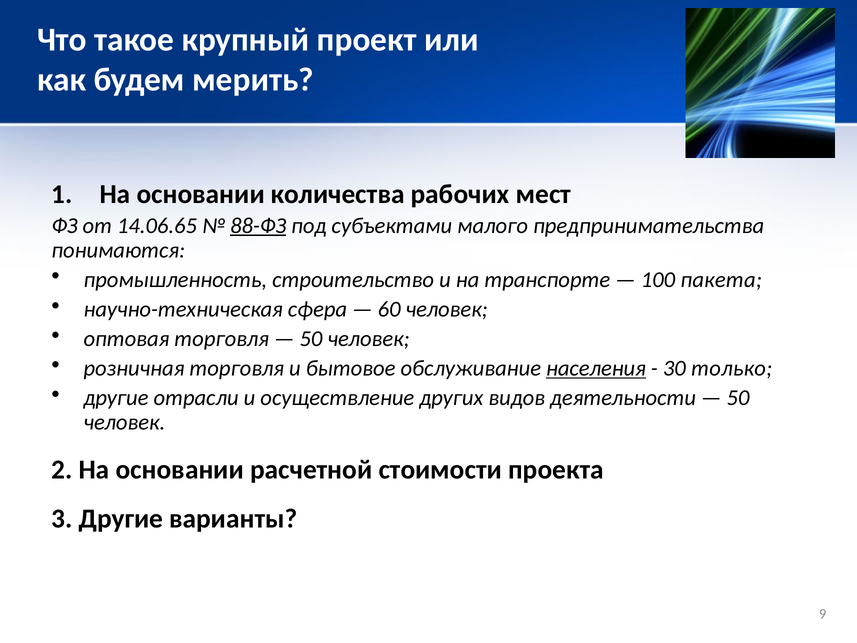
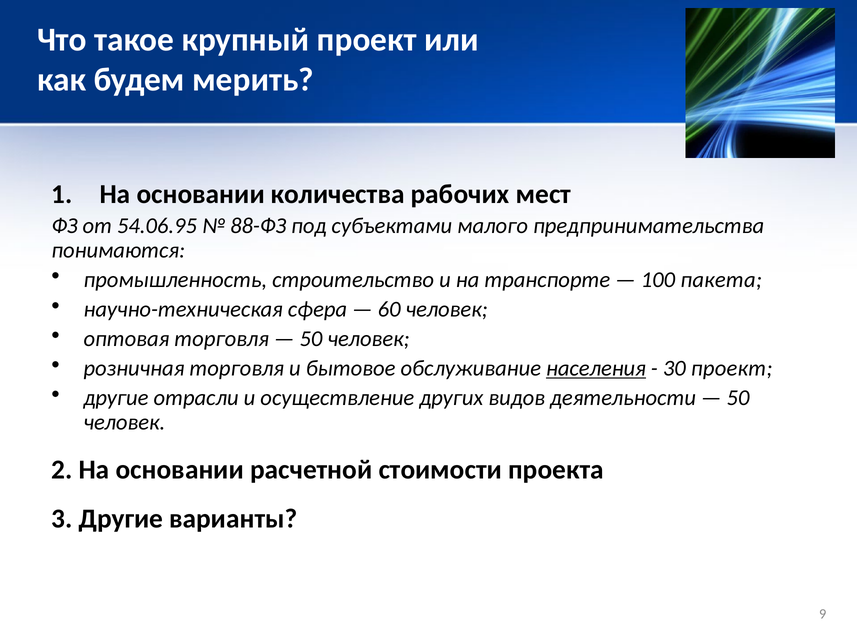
14.06.65: 14.06.65 -> 54.06.95
88-ФЗ underline: present -> none
30 только: только -> проект
